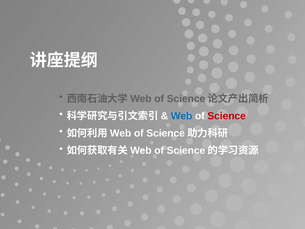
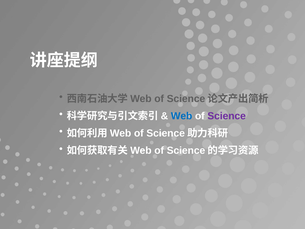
Science colour: red -> purple
